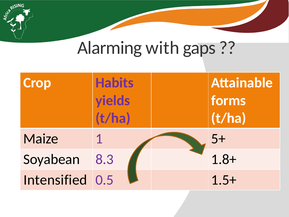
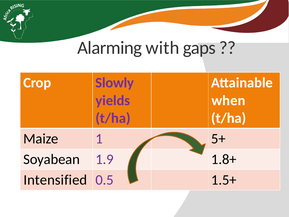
Habits: Habits -> Slowly
forms: forms -> when
8.3: 8.3 -> 1.9
